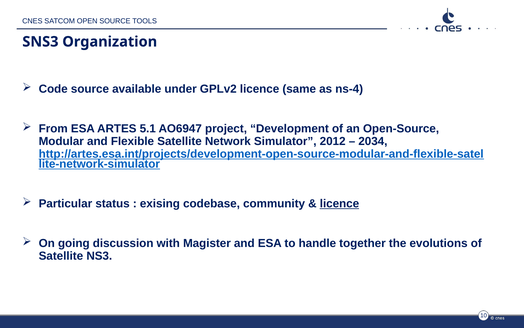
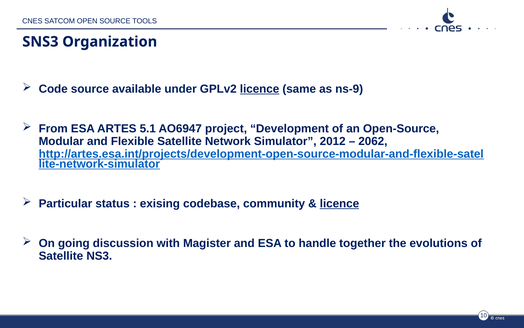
licence at (260, 89) underline: none -> present
ns-4: ns-4 -> ns-9
2034: 2034 -> 2062
